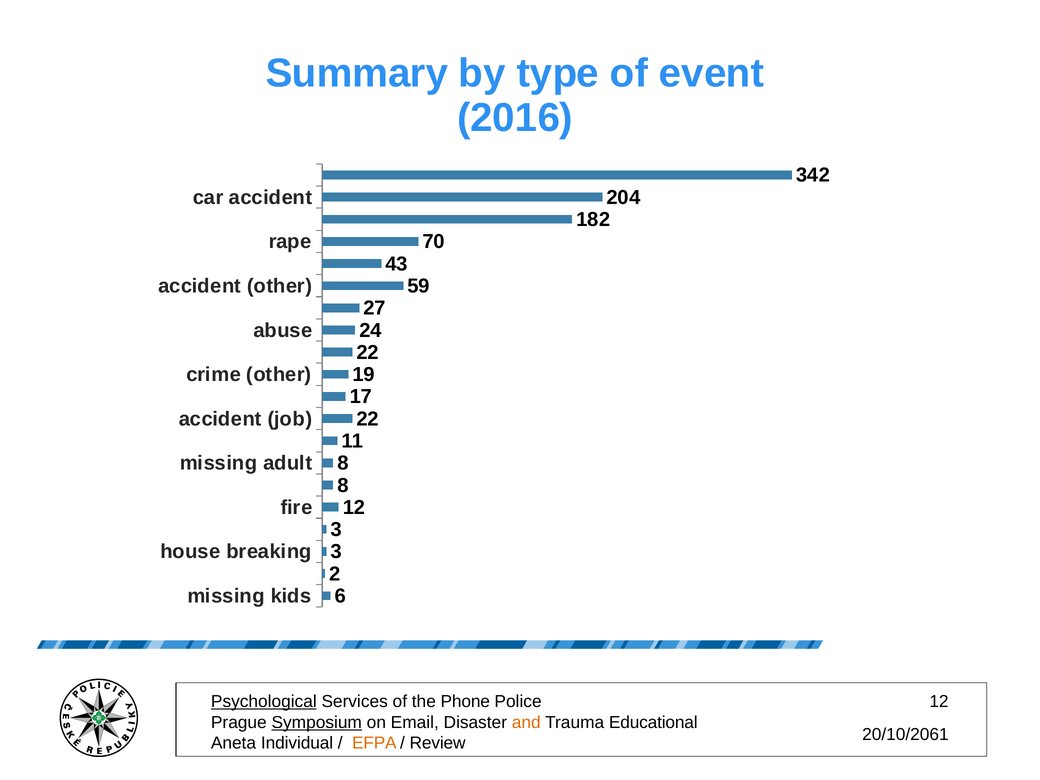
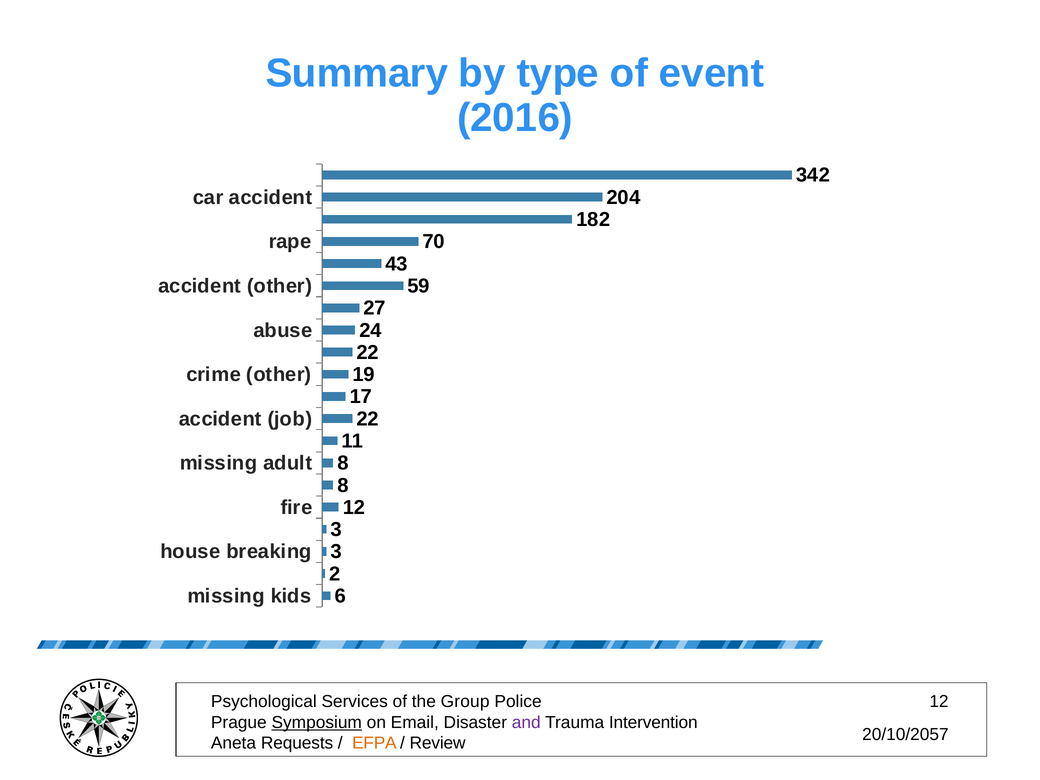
Psychological underline: present -> none
Phone: Phone -> Group
and colour: orange -> purple
Educational: Educational -> Intervention
20/10/2061: 20/10/2061 -> 20/10/2057
Individual: Individual -> Requests
